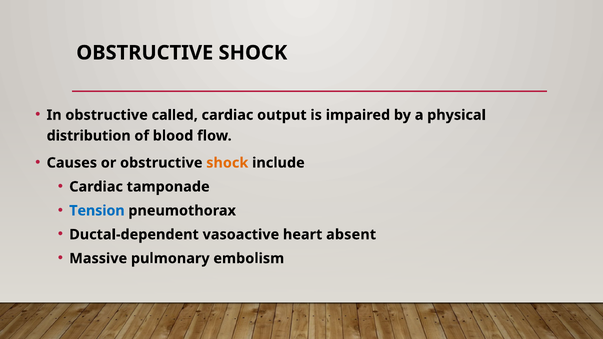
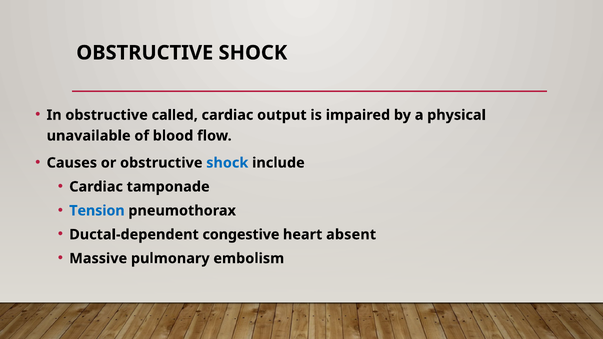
distribution: distribution -> unavailable
shock at (227, 163) colour: orange -> blue
vasoactive: vasoactive -> congestive
